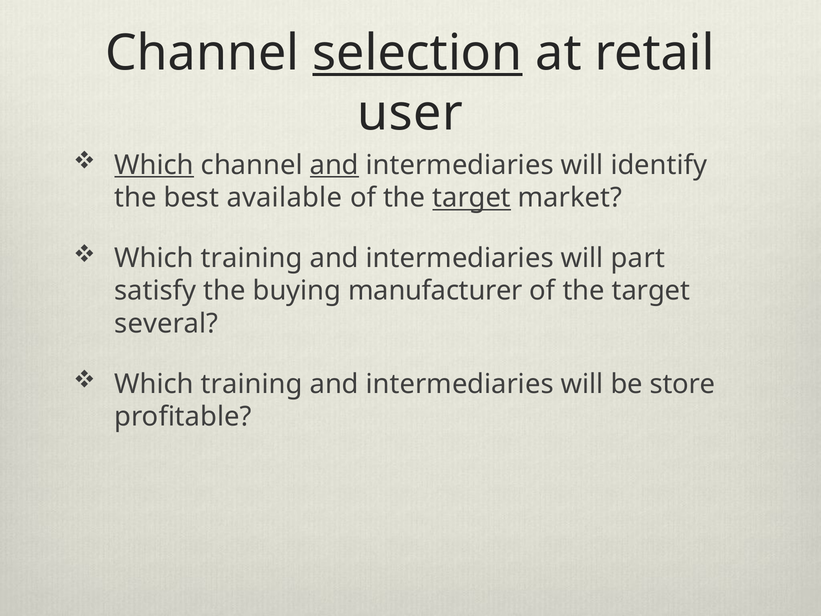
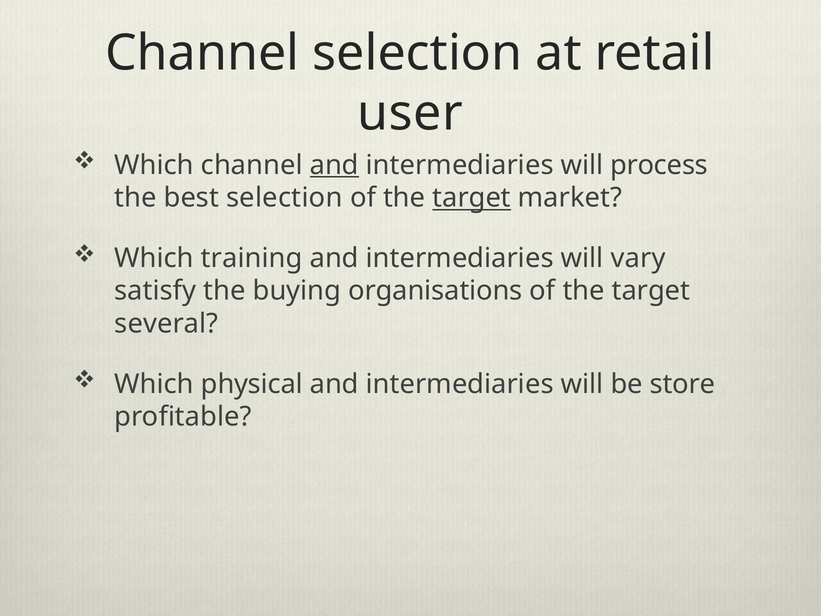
selection at (417, 53) underline: present -> none
Which at (154, 165) underline: present -> none
identify: identify -> process
best available: available -> selection
part: part -> vary
manufacturer: manufacturer -> organisations
training at (252, 384): training -> physical
